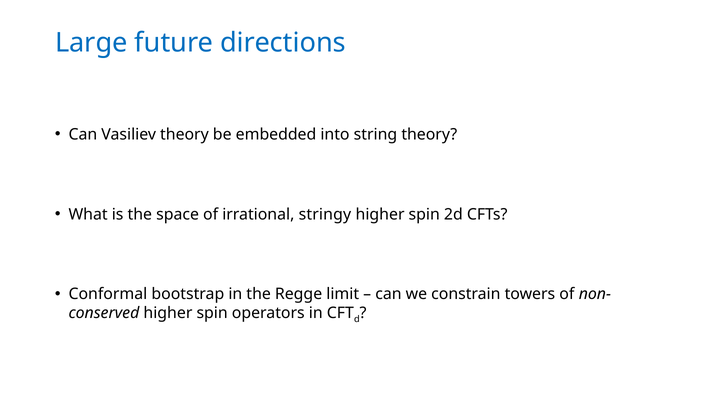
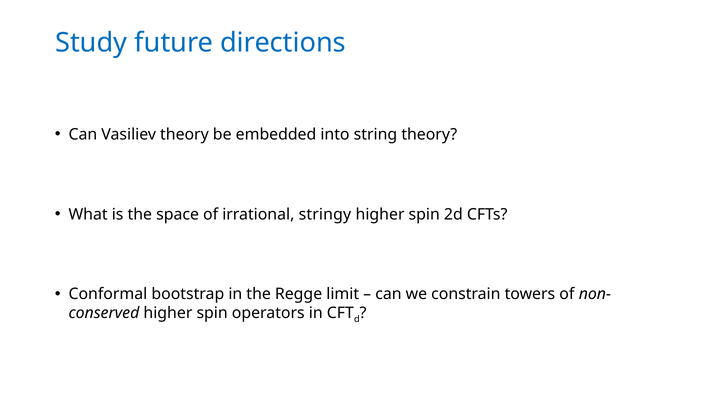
Large: Large -> Study
